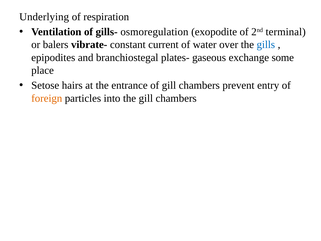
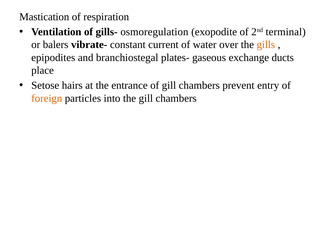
Underlying: Underlying -> Mastication
gills colour: blue -> orange
some: some -> ducts
